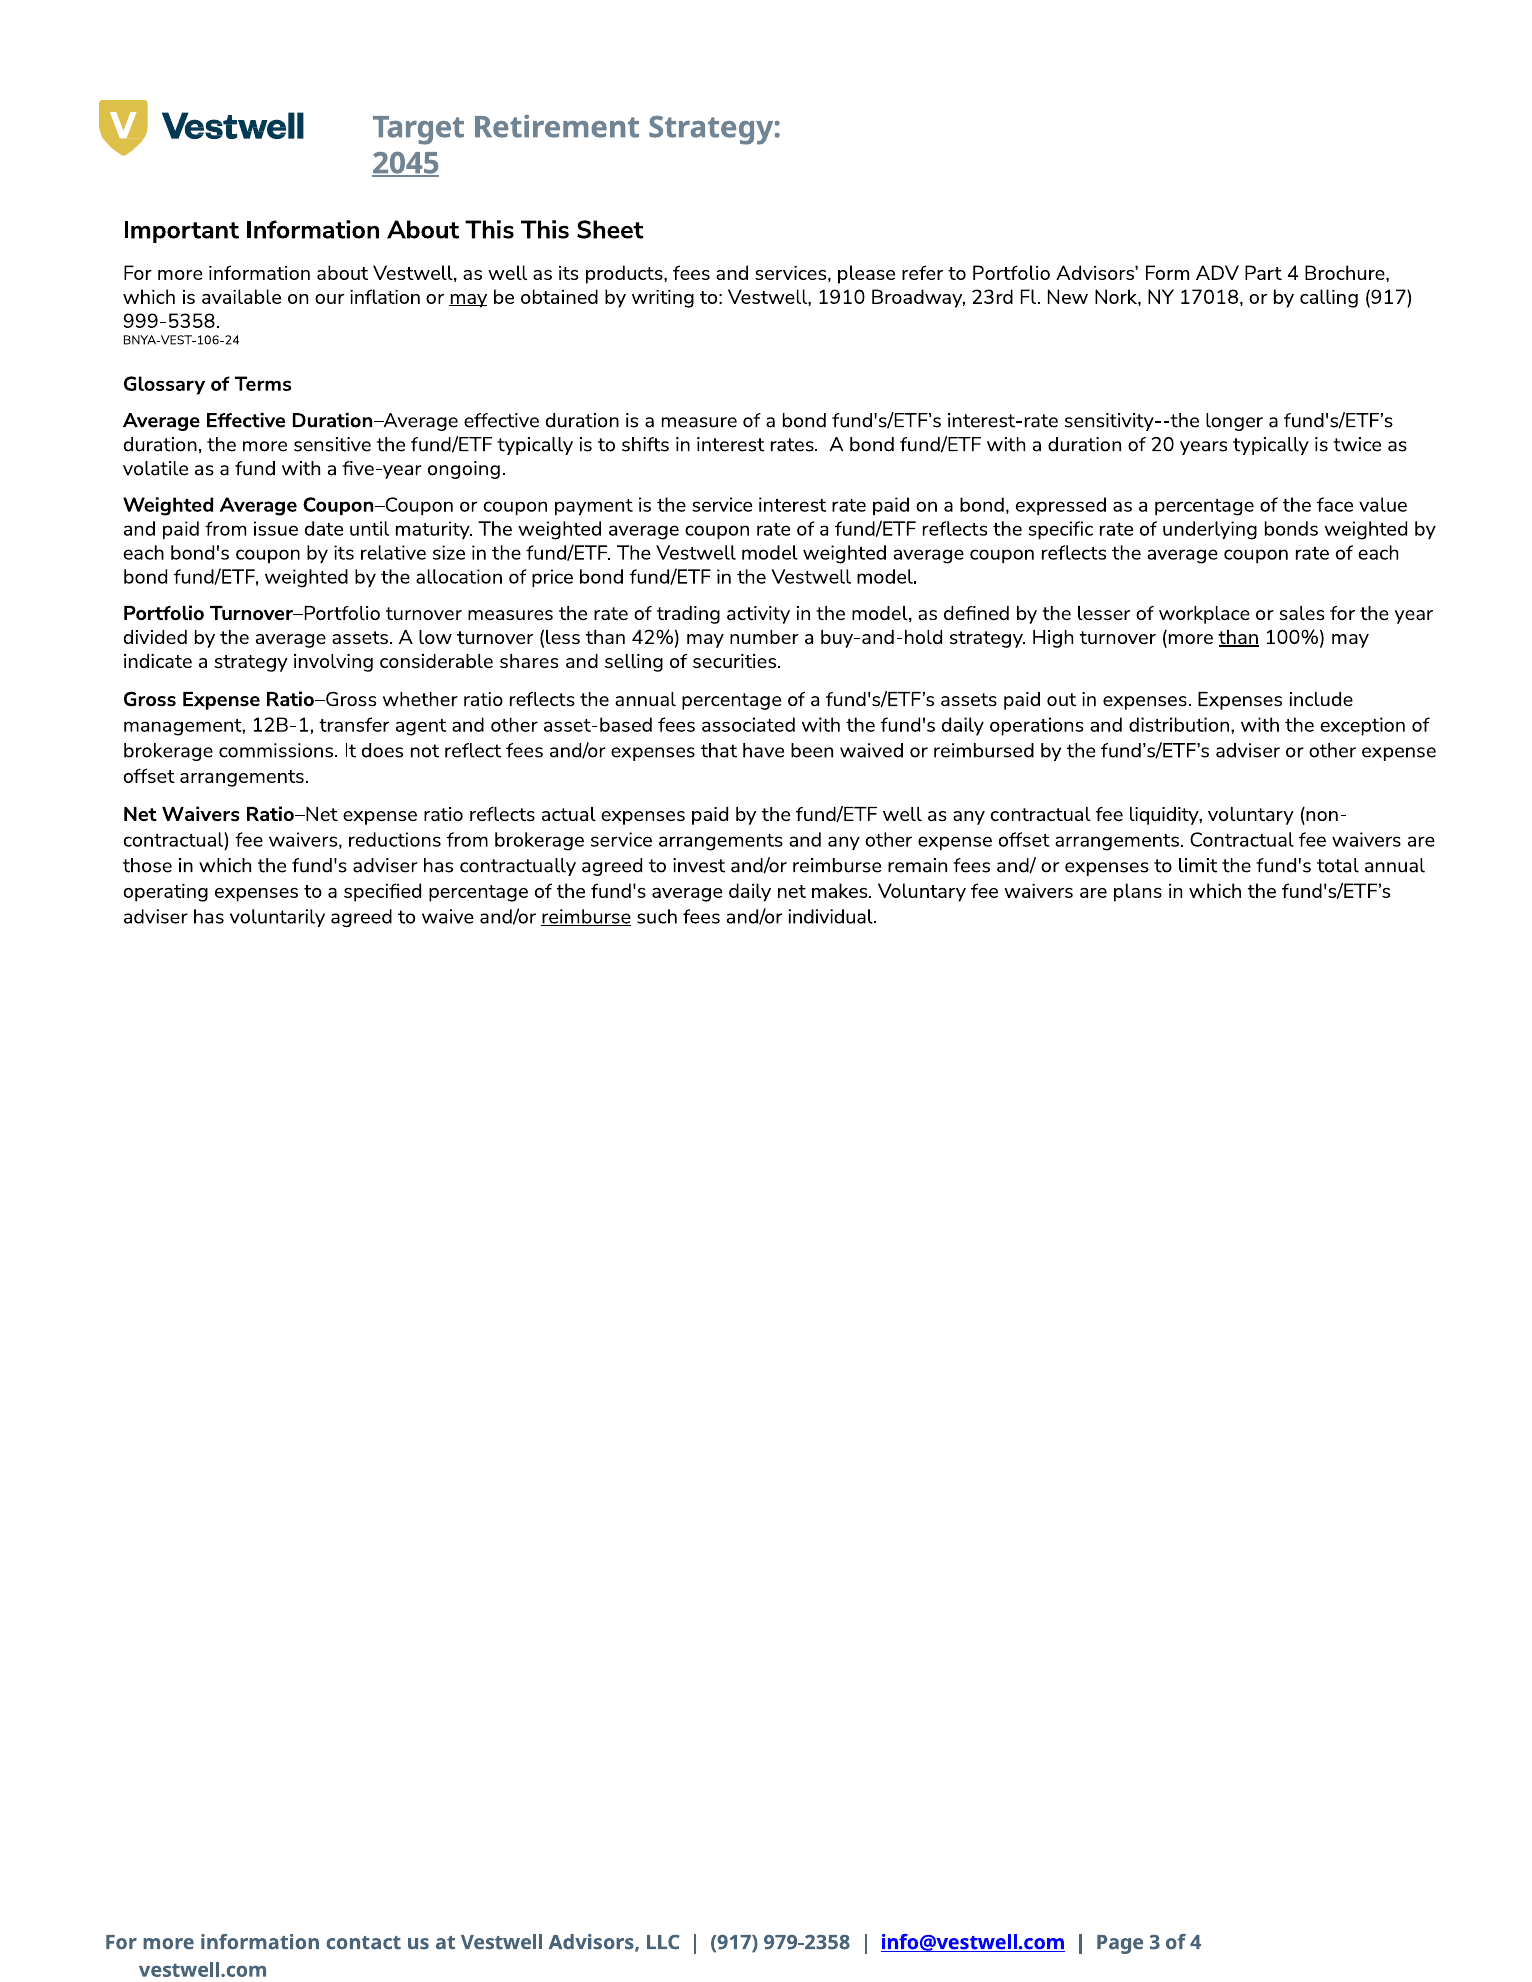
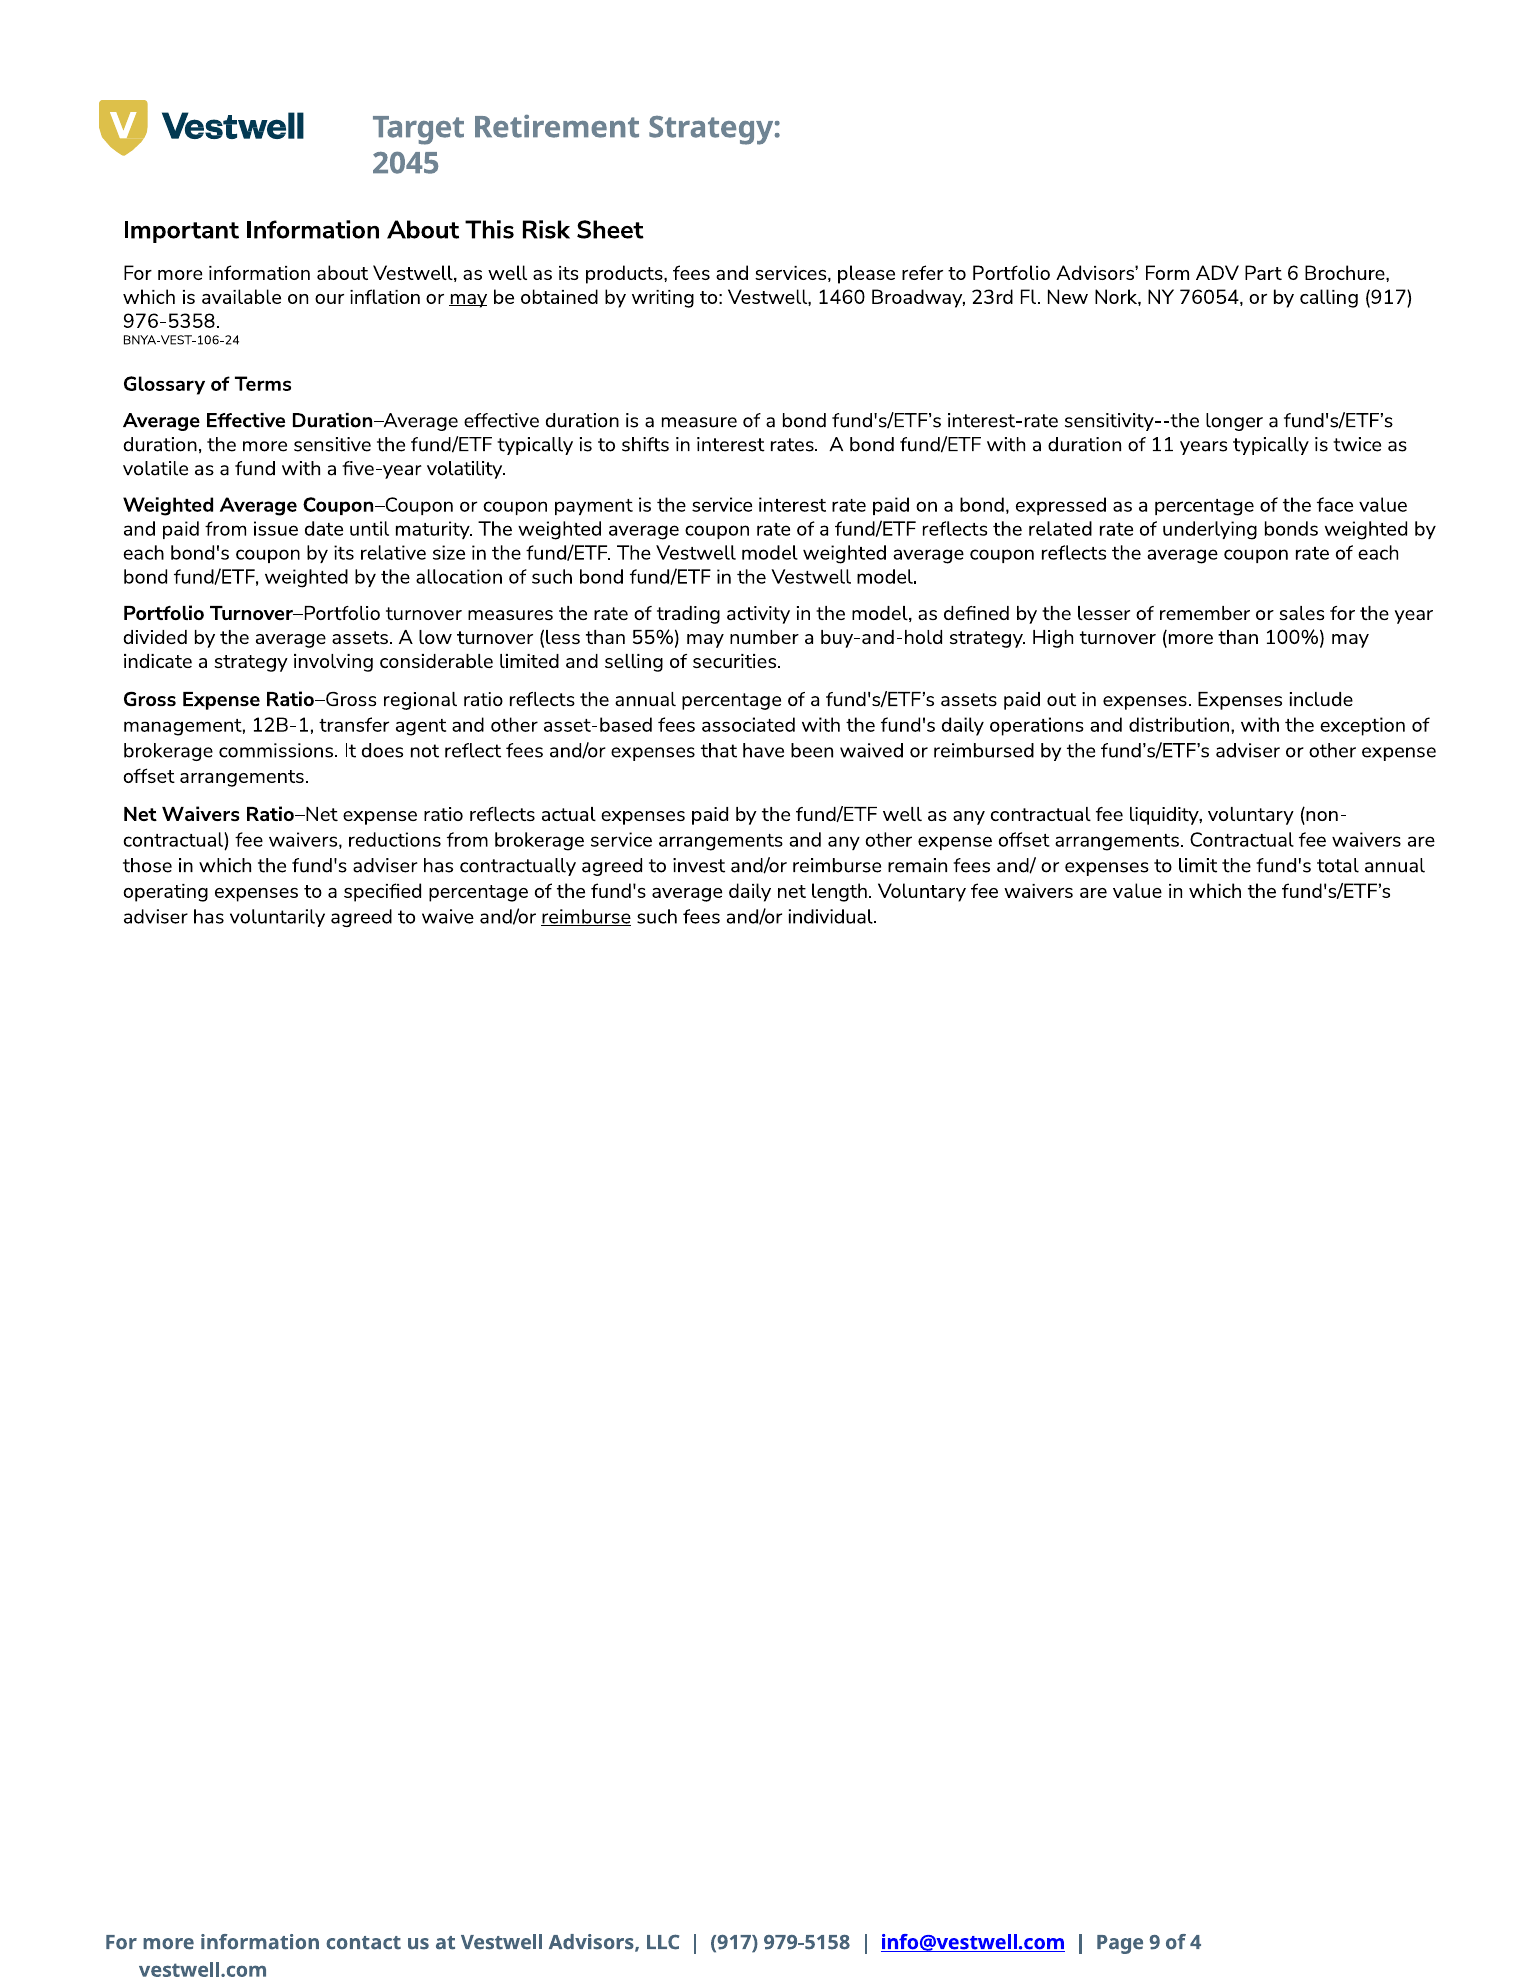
2045 underline: present -> none
This This: This -> Risk
Part 4: 4 -> 6
1910: 1910 -> 1460
17018: 17018 -> 76054
999-5358: 999-5358 -> 976-5358
20: 20 -> 11
ongoing: ongoing -> volatility
specific: specific -> related
of price: price -> such
workplace: workplace -> remember
42%: 42% -> 55%
than at (1239, 638) underline: present -> none
shares: shares -> limited
whether: whether -> regional
makes: makes -> length
are plans: plans -> value
979-2358: 979-2358 -> 979-5158
3: 3 -> 9
